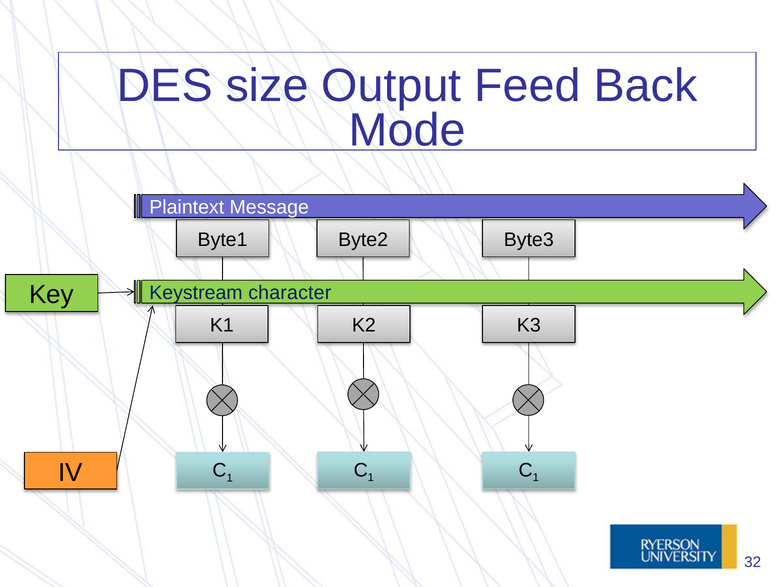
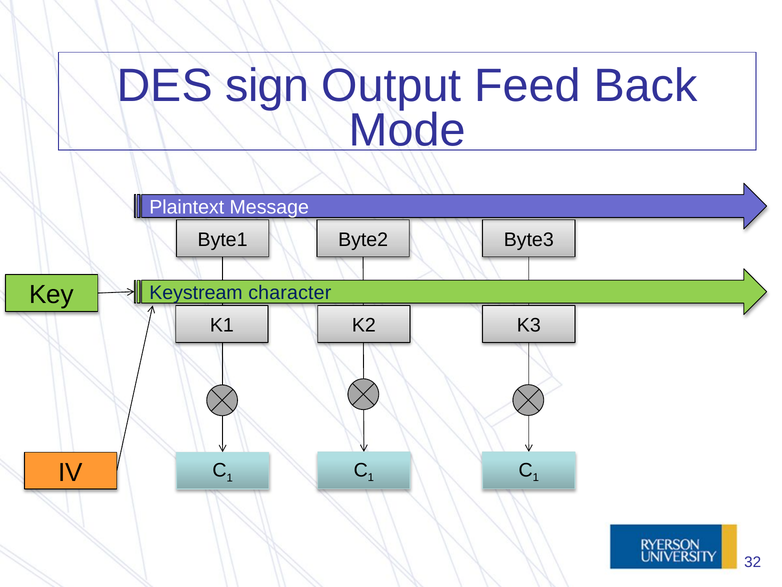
size: size -> sign
